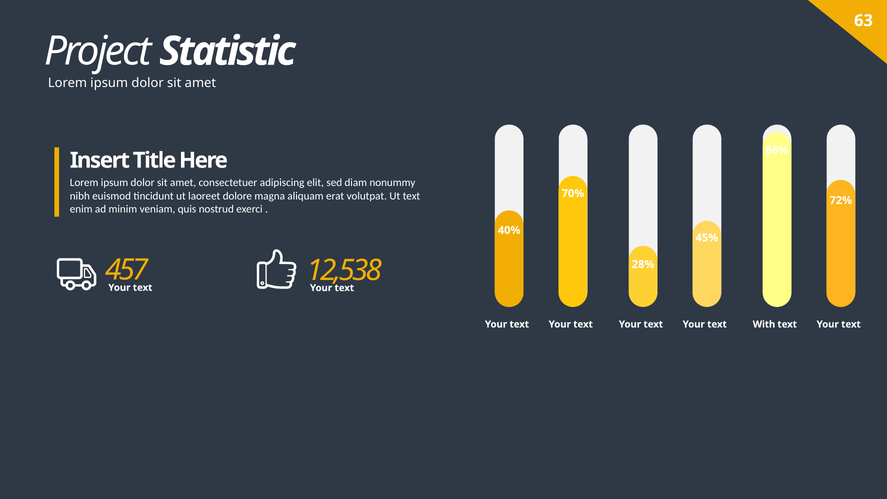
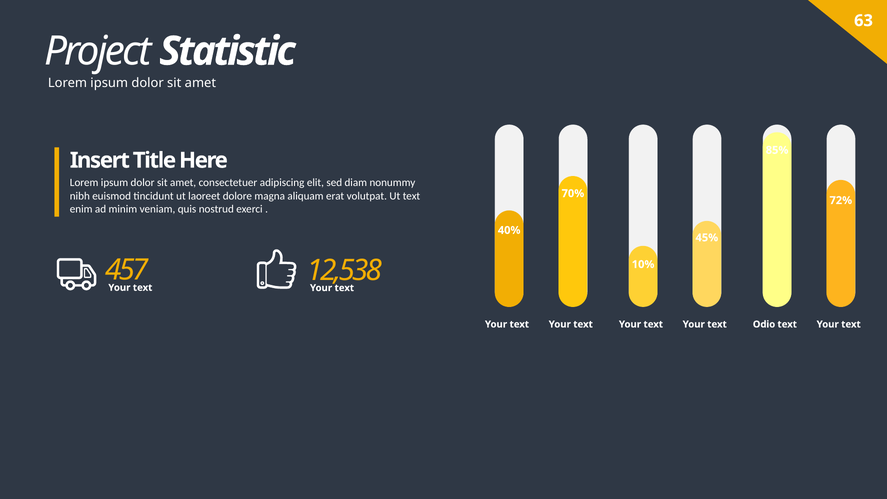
68%: 68% -> 85%
28%: 28% -> 10%
With: With -> Odio
